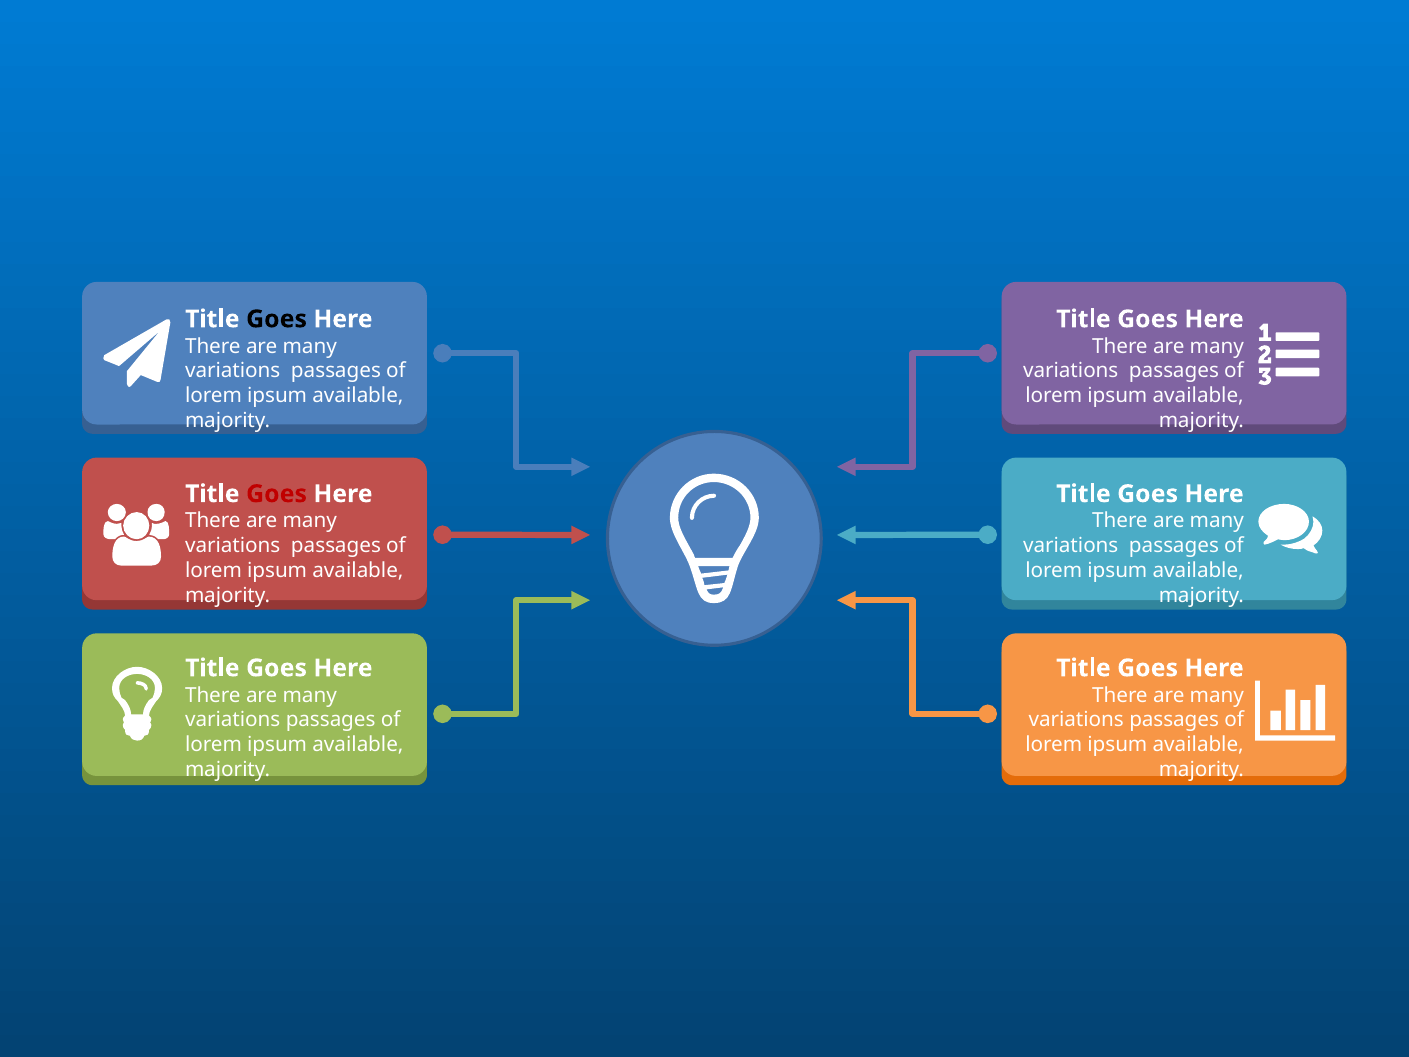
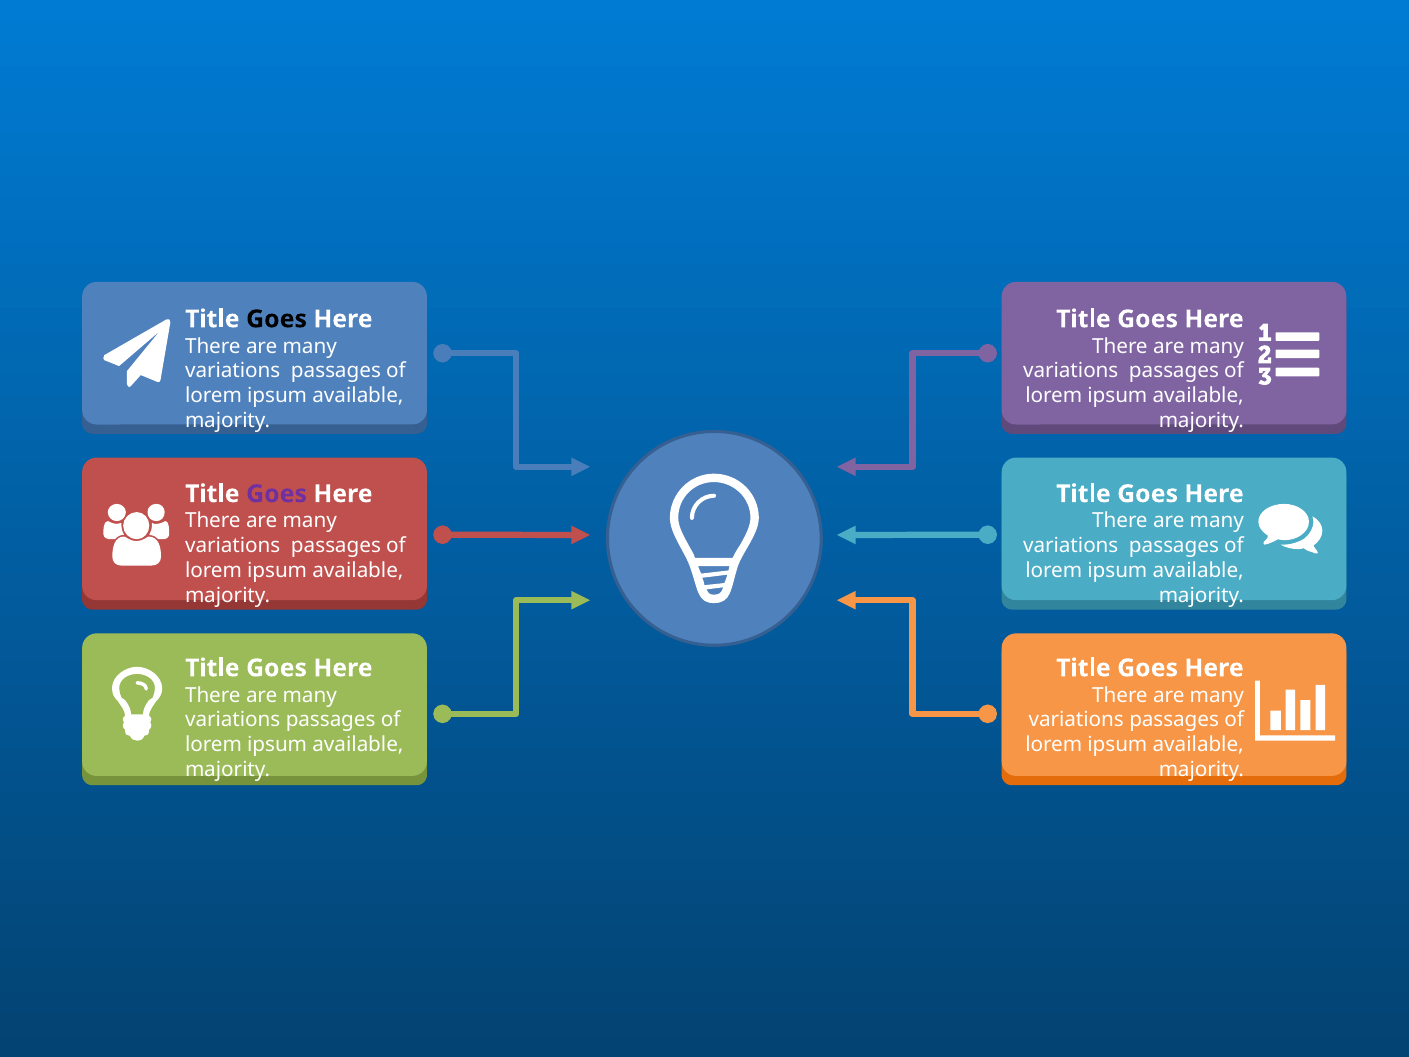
Goes at (277, 494) colour: red -> purple
